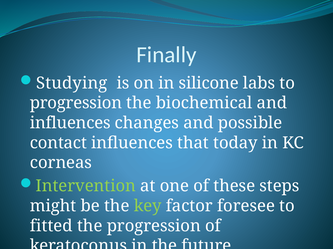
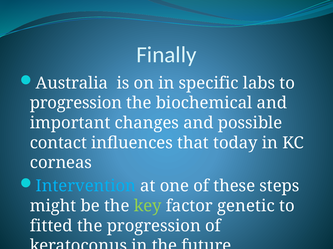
Studying: Studying -> Australia
silicone: silicone -> specific
influences at (70, 123): influences -> important
Intervention colour: light green -> light blue
foresee: foresee -> genetic
